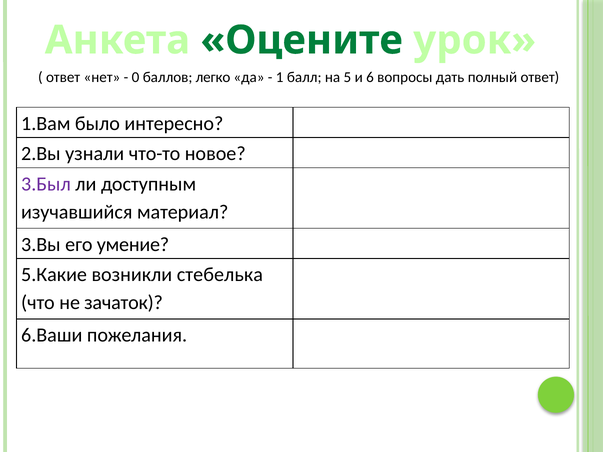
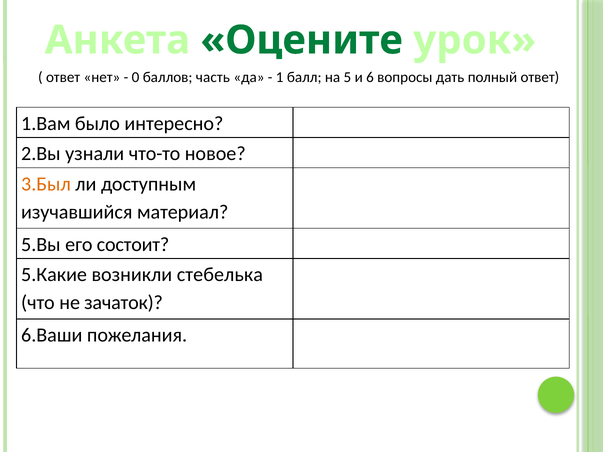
легко: легко -> часть
3.Был colour: purple -> orange
3.Вы: 3.Вы -> 5.Вы
умение: умение -> состоит
